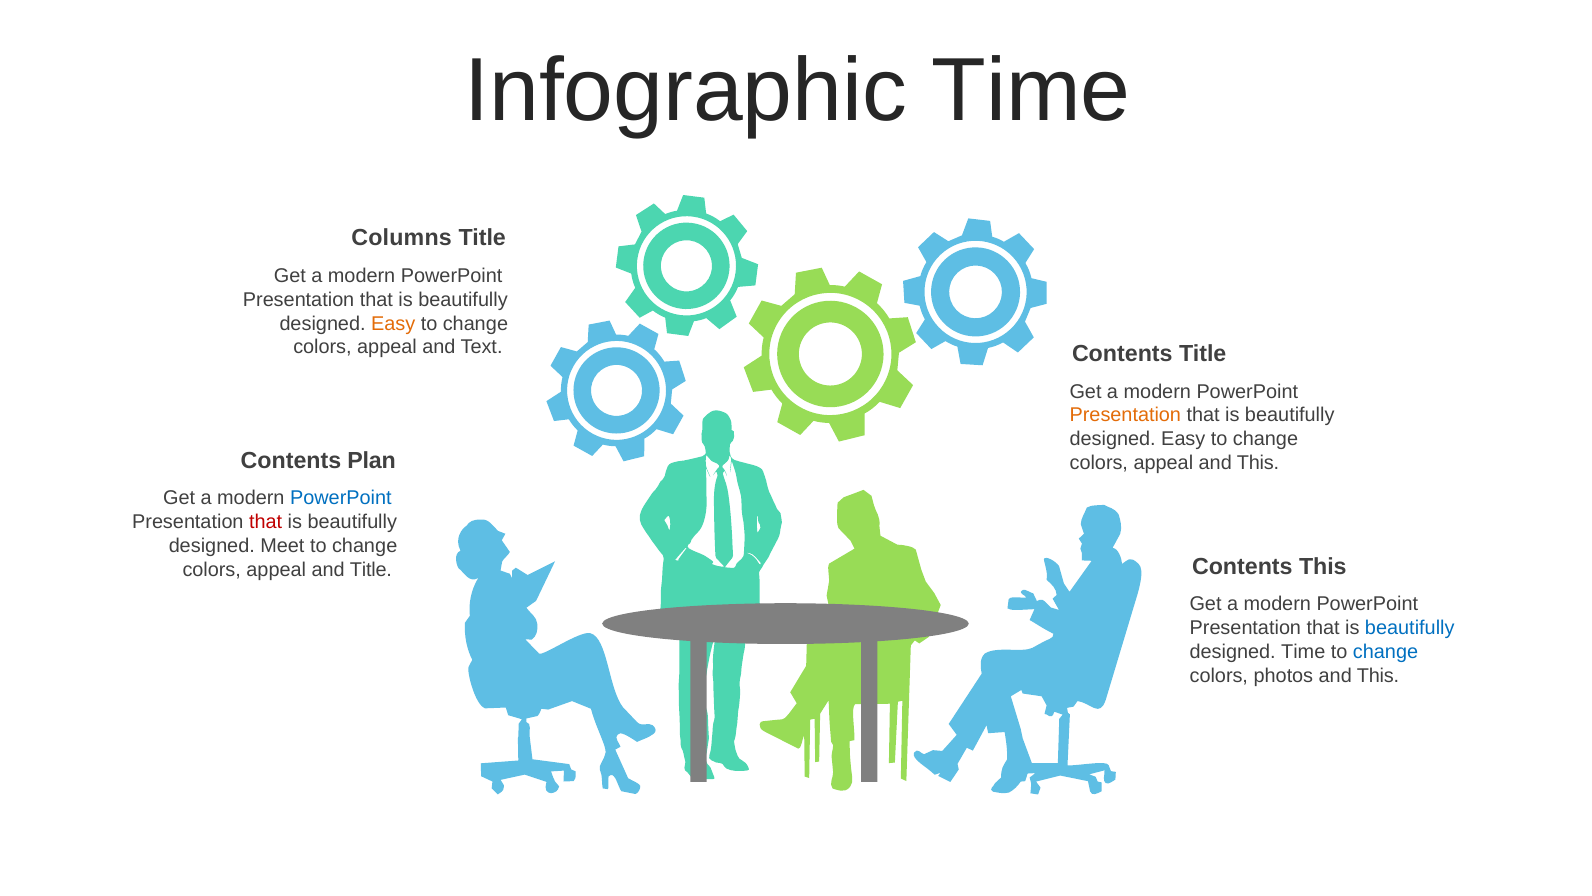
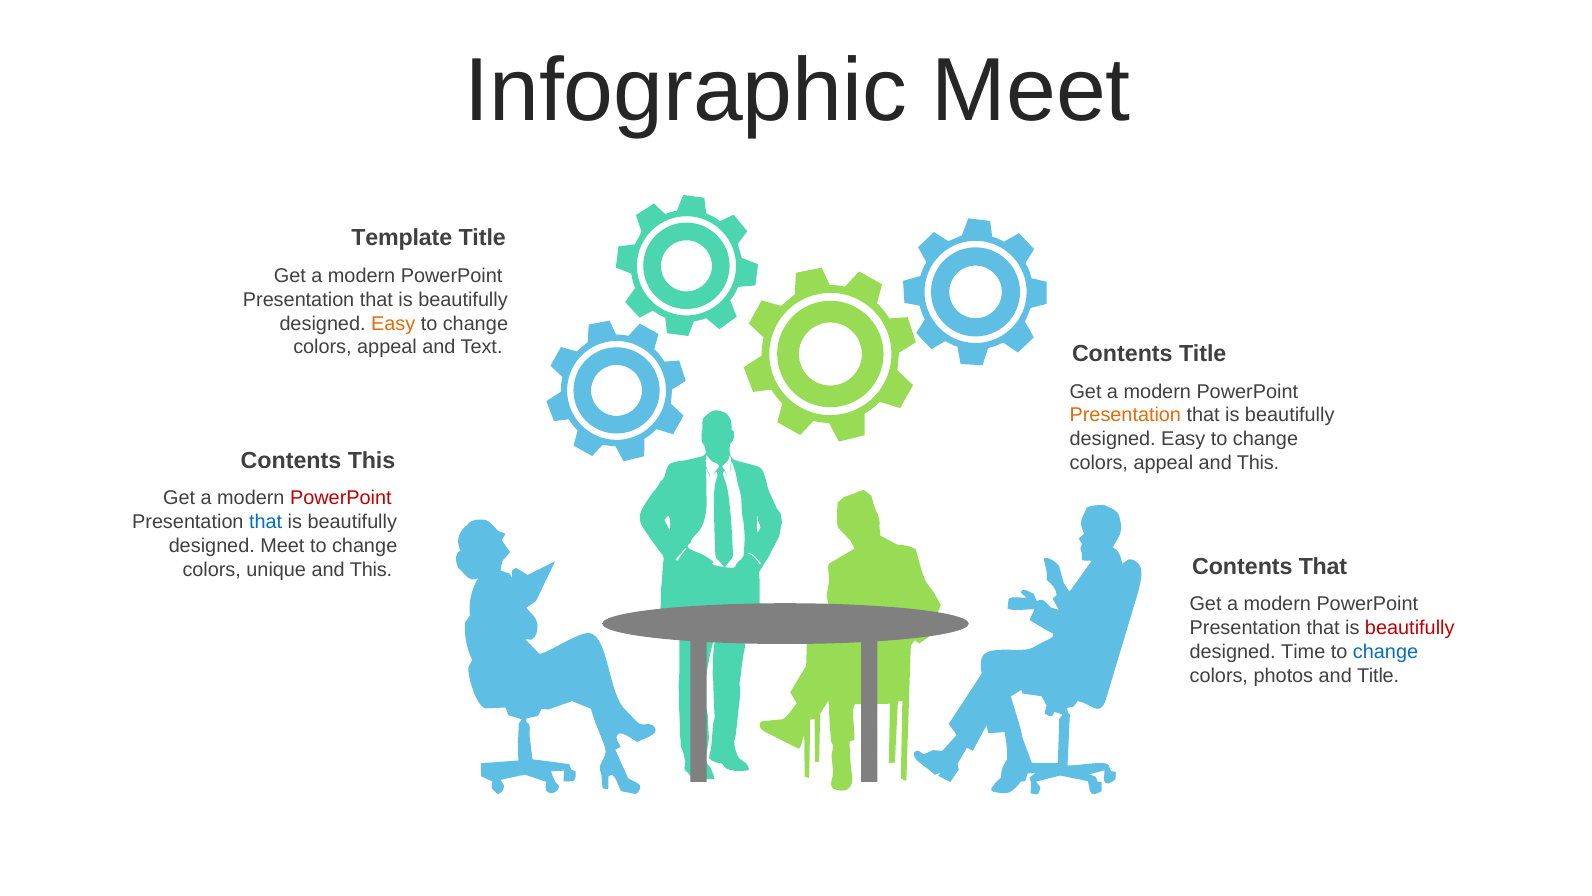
Infographic Time: Time -> Meet
Columns: Columns -> Template
Contents Plan: Plan -> This
PowerPoint at (341, 498) colour: blue -> red
that at (266, 522) colour: red -> blue
Contents This: This -> That
appeal at (276, 569): appeal -> unique
Title at (371, 569): Title -> This
beautifully at (1410, 628) colour: blue -> red
photos and This: This -> Title
